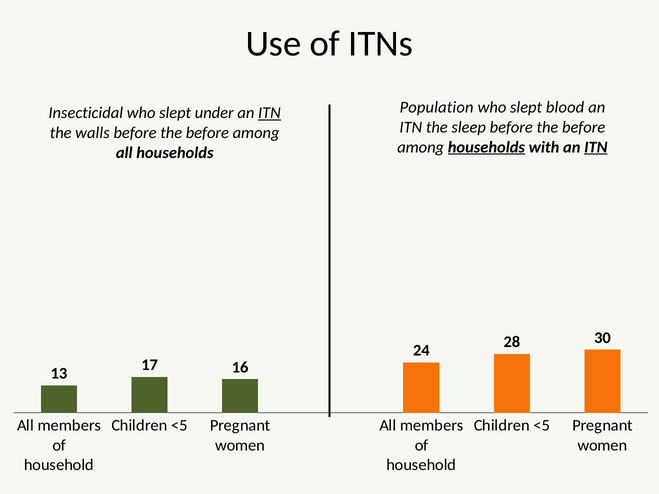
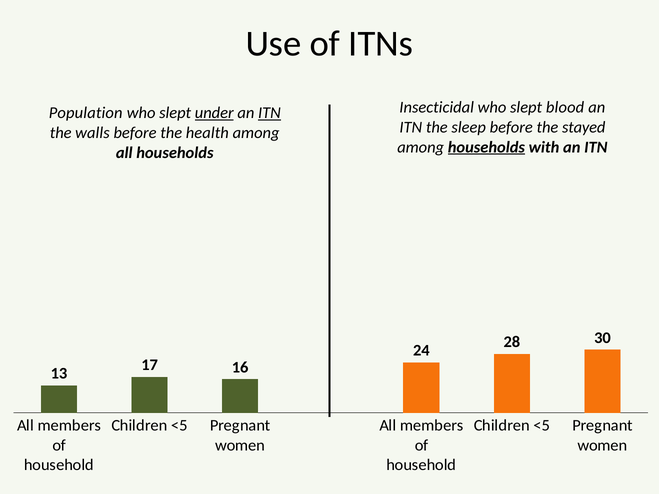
Population: Population -> Insecticidal
Insecticidal: Insecticidal -> Population
under underline: none -> present
before at (584, 127): before -> stayed
before at (207, 133): before -> health
ITN at (596, 147) underline: present -> none
